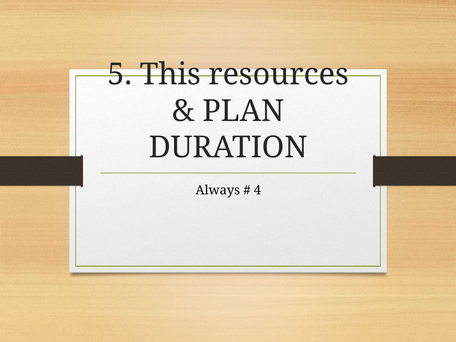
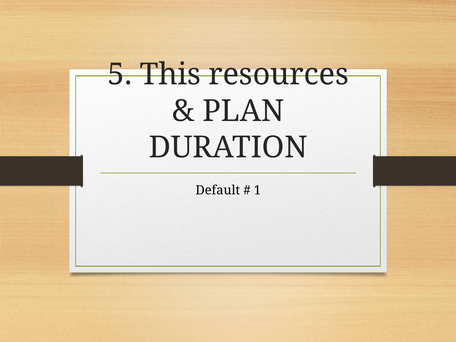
Always: Always -> Default
4: 4 -> 1
